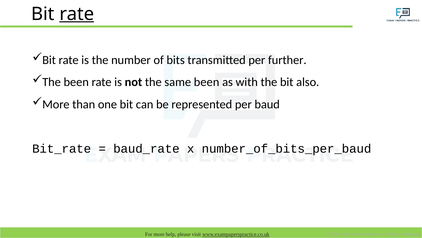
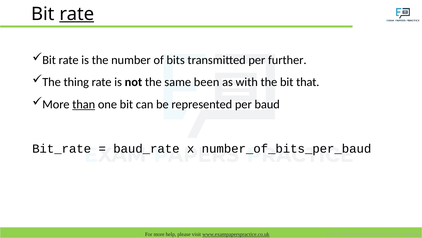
The been: been -> thing
also: also -> that
than underline: none -> present
